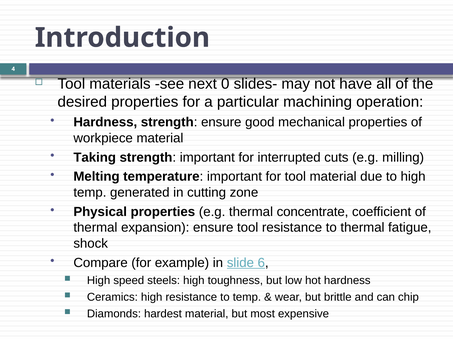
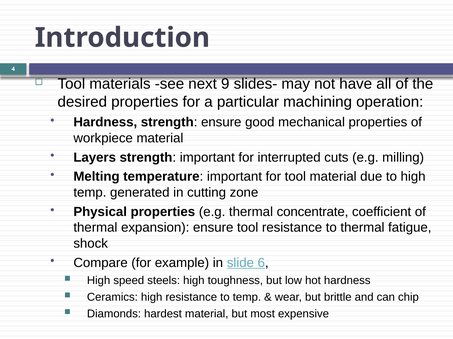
0: 0 -> 9
Taking: Taking -> Layers
